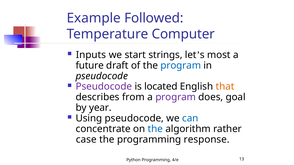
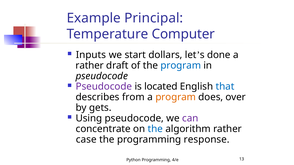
Followed: Followed -> Principal
strings: strings -> dollars
most: most -> done
future at (90, 66): future -> rather
that colour: orange -> blue
program at (176, 97) colour: purple -> orange
goal: goal -> over
year: year -> gets
can colour: blue -> purple
